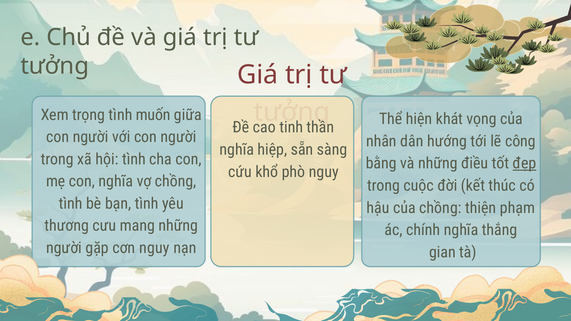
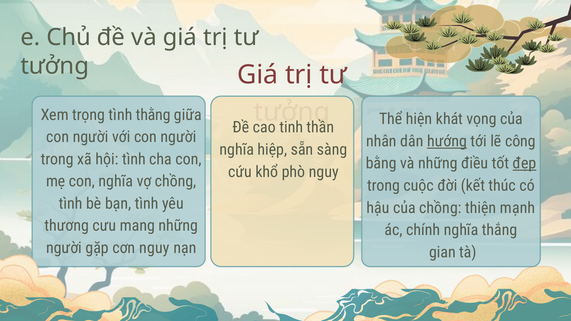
muốn: muốn -> thằng
hướng underline: none -> present
phạm: phạm -> mạnh
